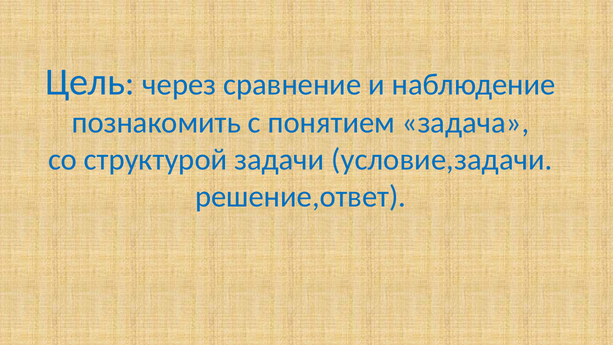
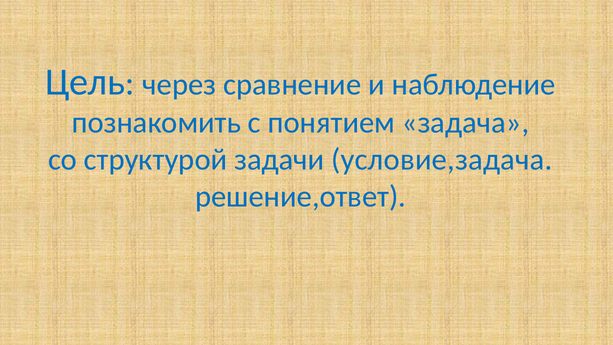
условие,задачи: условие,задачи -> условие,задача
